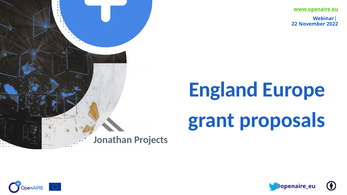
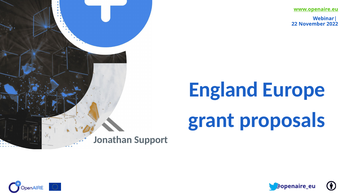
Projects: Projects -> Support
